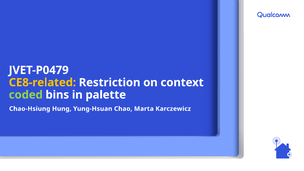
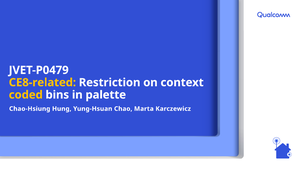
coded colour: light green -> yellow
